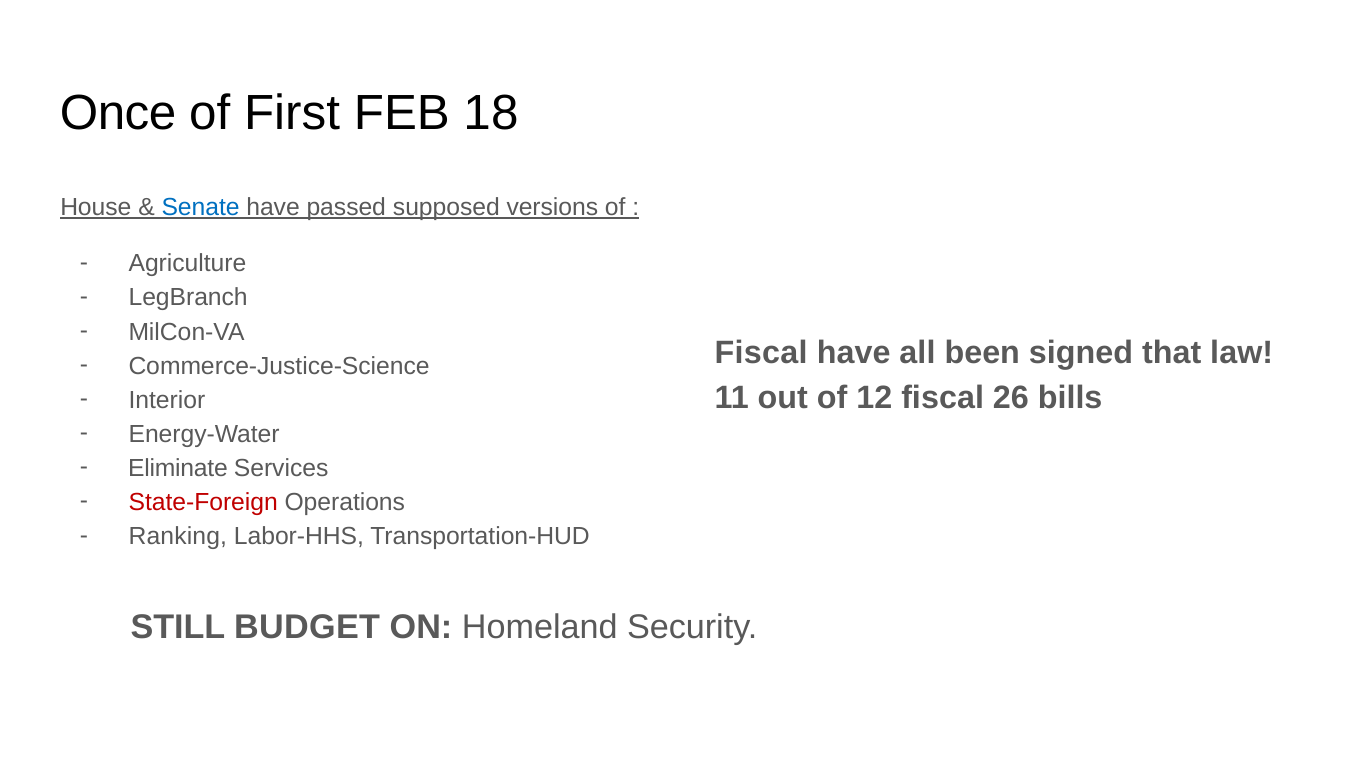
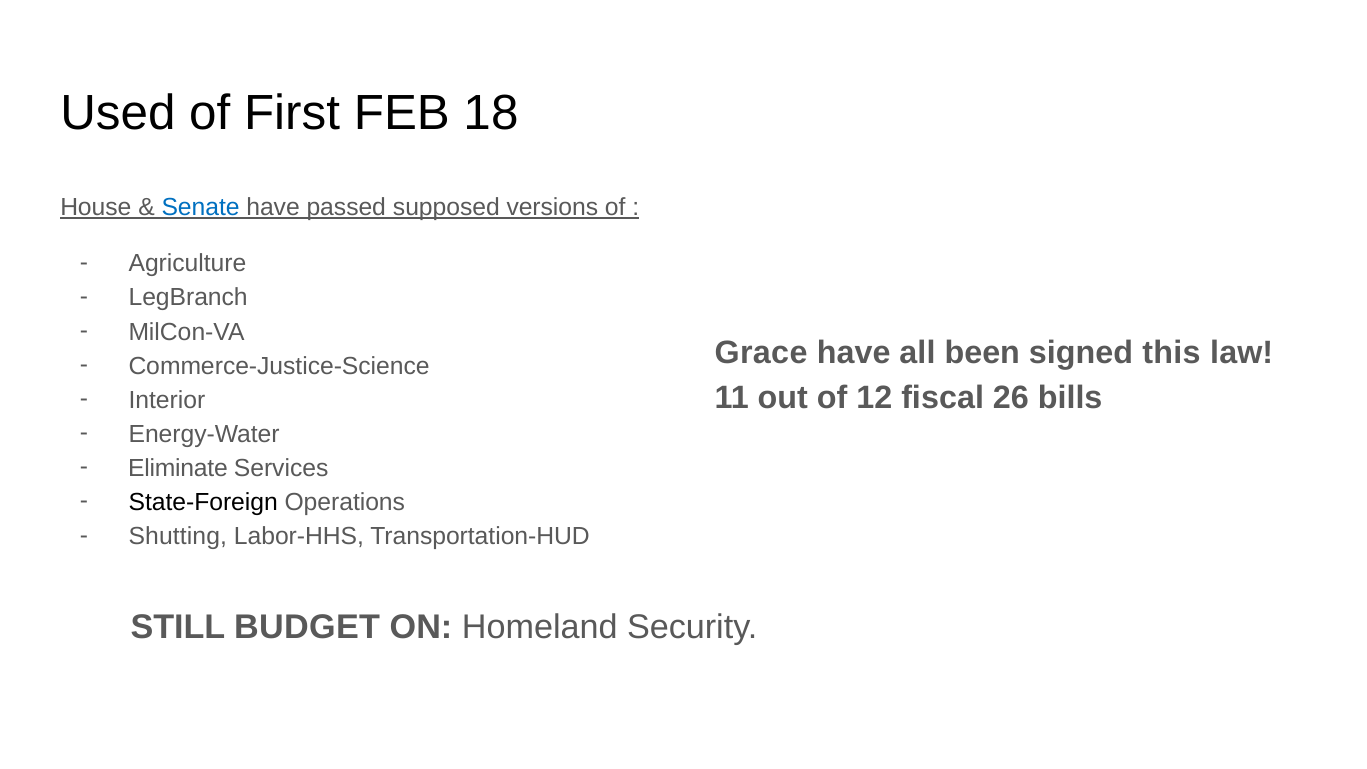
Once: Once -> Used
Fiscal at (761, 353): Fiscal -> Grace
that: that -> this
State-Foreign colour: red -> black
Ranking: Ranking -> Shutting
